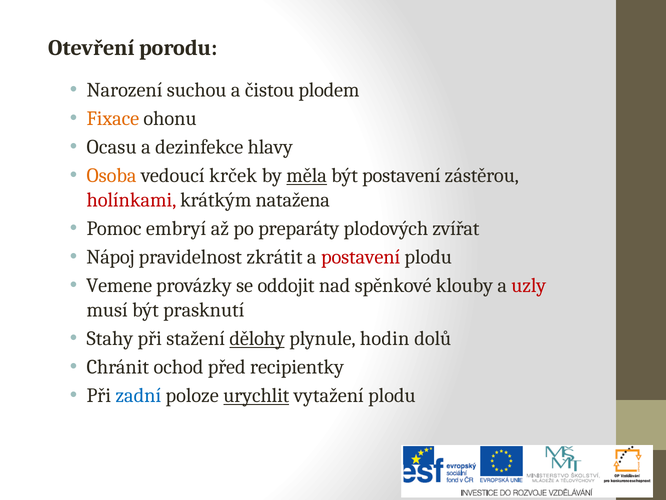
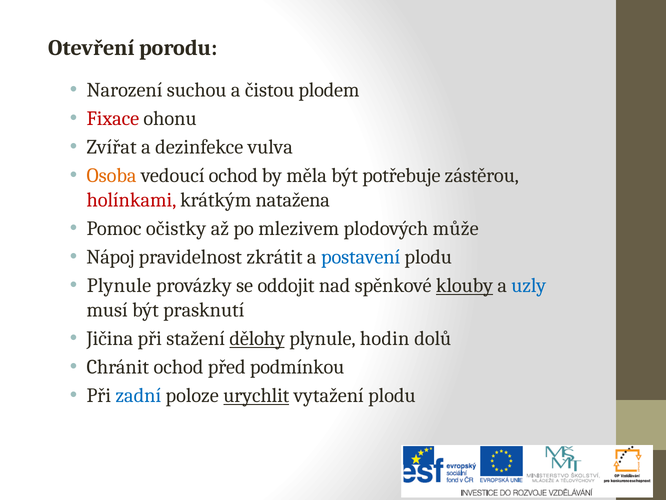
Fixace colour: orange -> red
Ocasu: Ocasu -> Zvířat
hlavy: hlavy -> vulva
vedoucí krček: krček -> ochod
měla underline: present -> none
být postavení: postavení -> potřebuje
embryí: embryí -> očistky
preparáty: preparáty -> mlezivem
zvířat: zvířat -> může
postavení at (361, 257) colour: red -> blue
Vemene at (119, 285): Vemene -> Plynule
klouby underline: none -> present
uzly colour: red -> blue
Stahy: Stahy -> Jičina
recipientky: recipientky -> podmínkou
